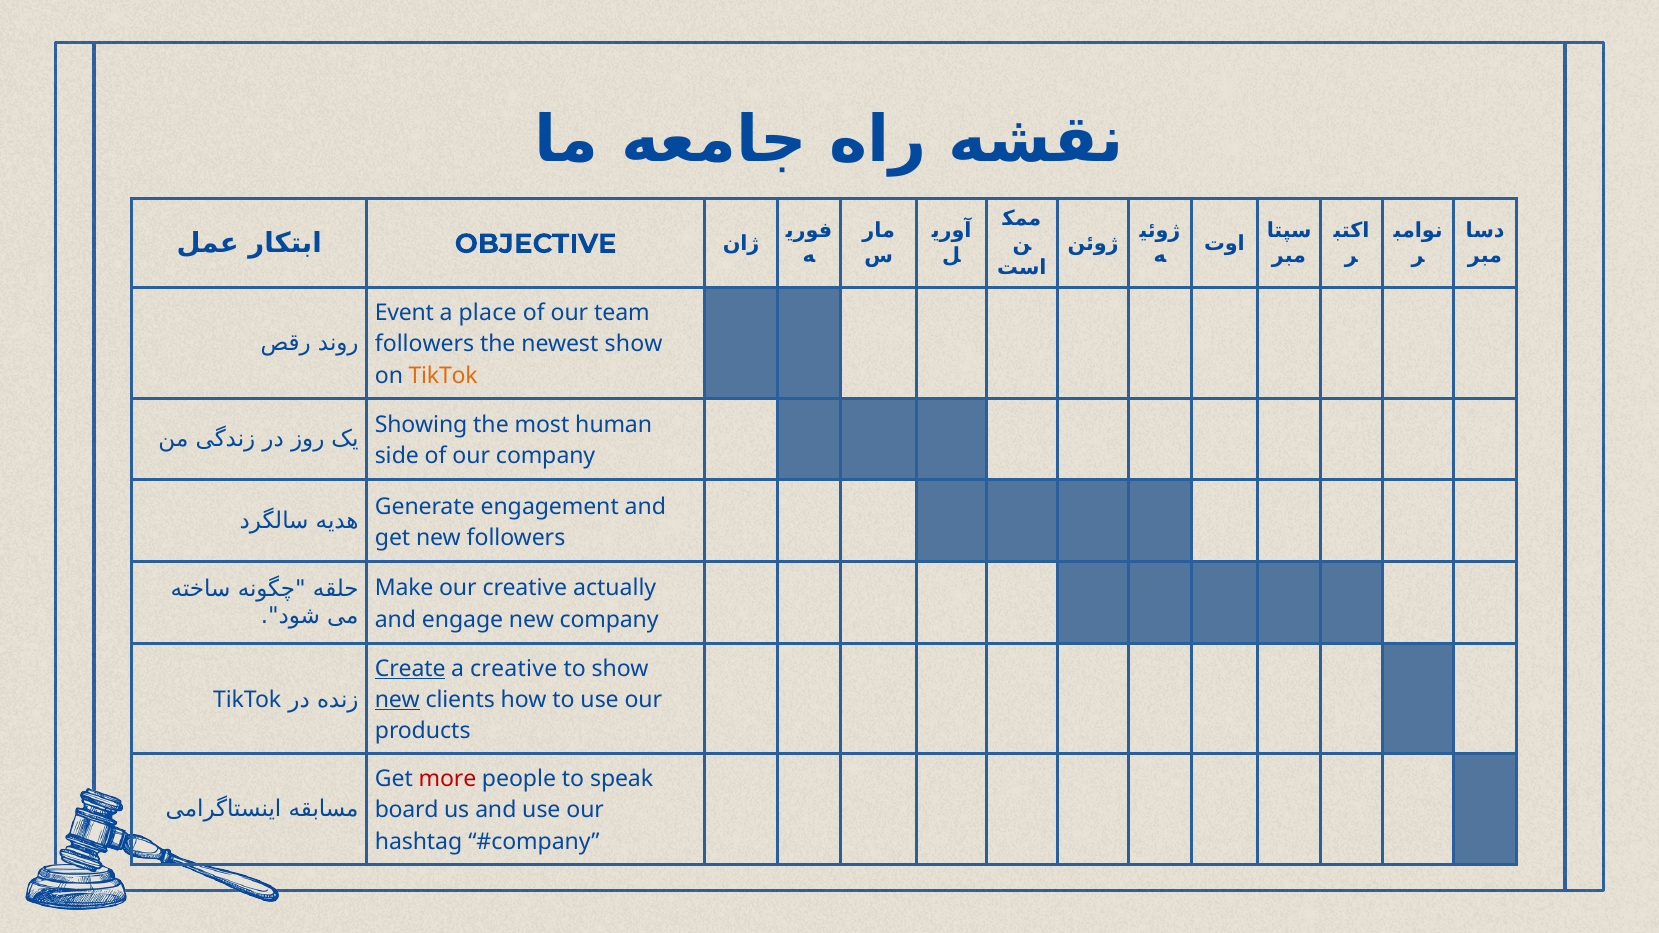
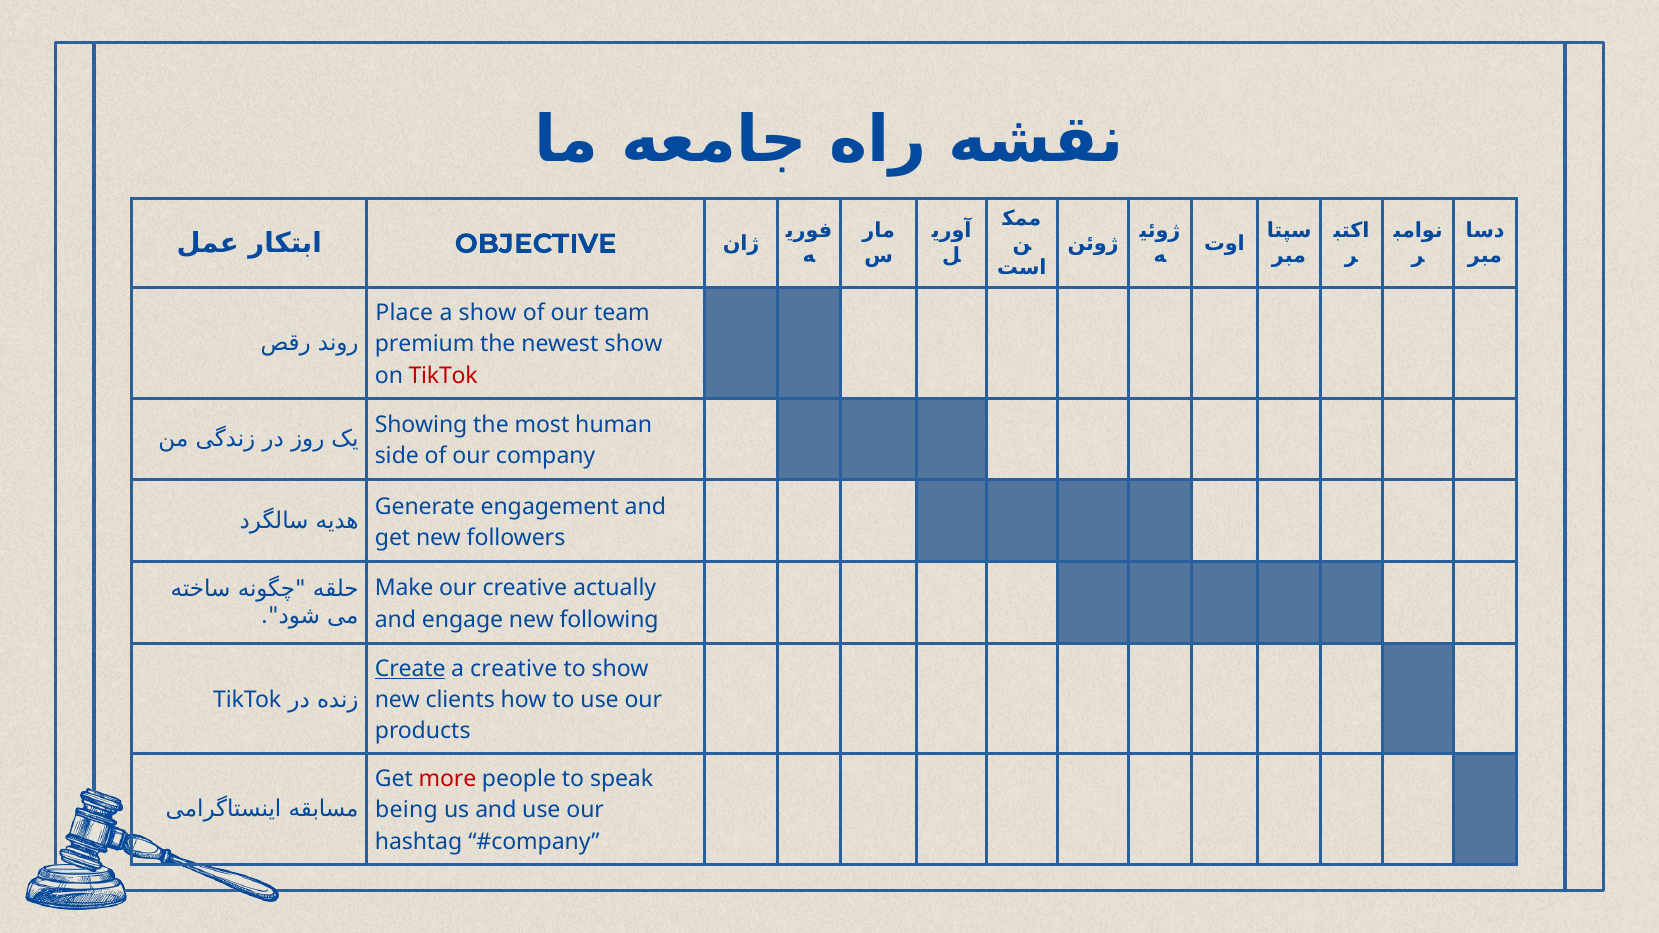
Event: Event -> Place
a place: place -> show
followers at (425, 344): followers -> premium
TikTok at (443, 376) colour: orange -> red
new company: company -> following
new at (397, 700) underline: present -> none
board: board -> being
